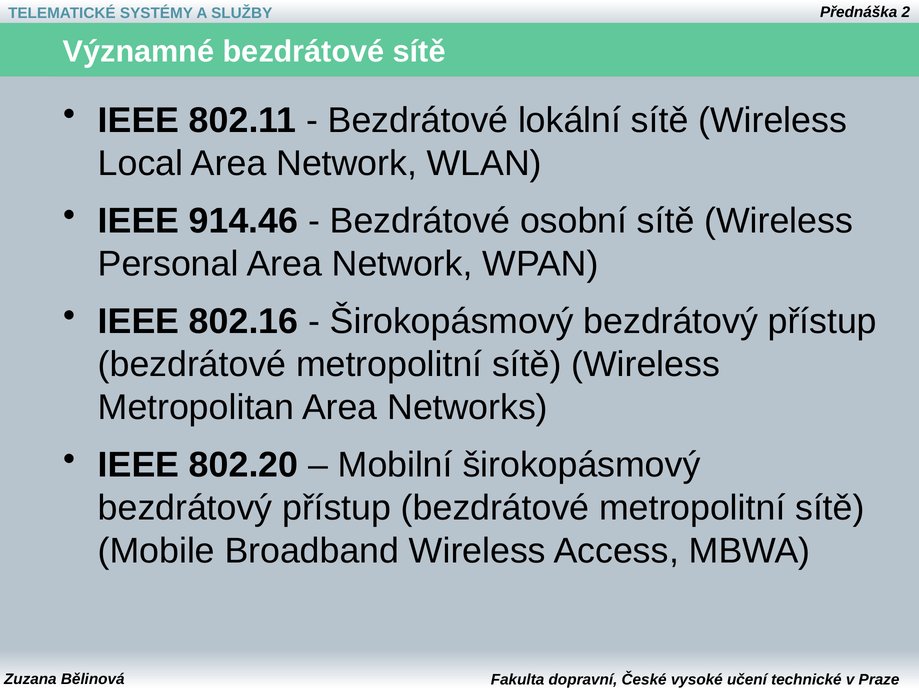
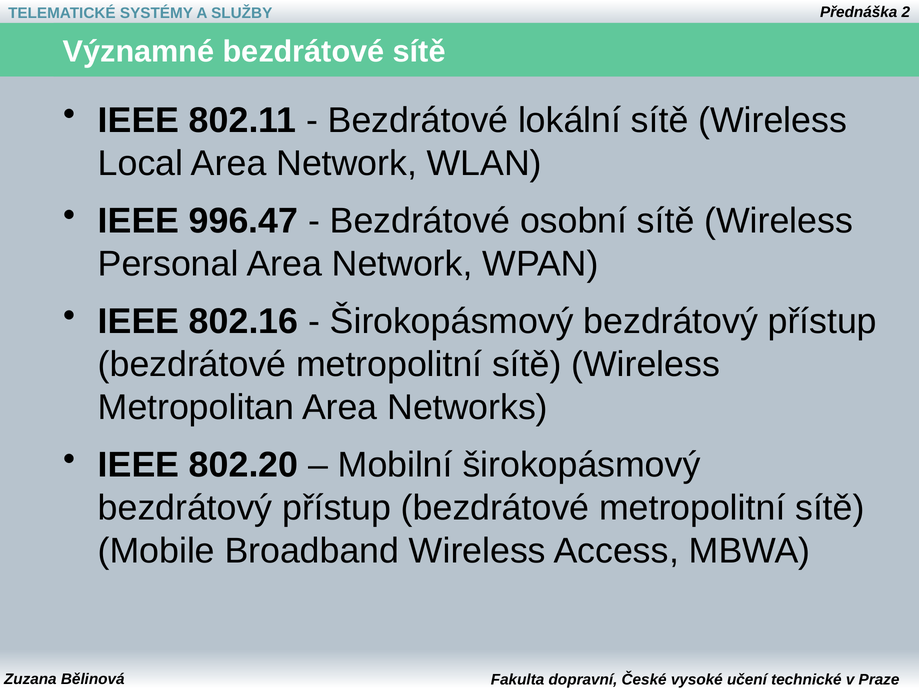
914.46: 914.46 -> 996.47
